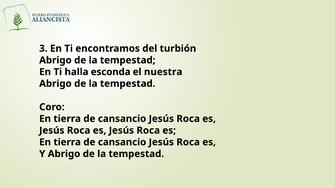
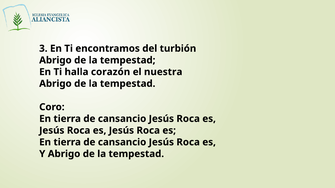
esconda: esconda -> corazón
